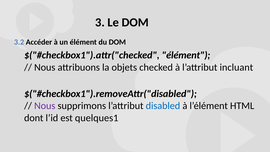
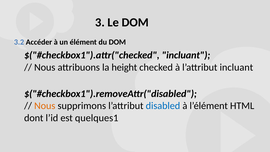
élément at (186, 55): élément -> incluant
objets: objets -> height
Nous at (45, 106) colour: purple -> orange
